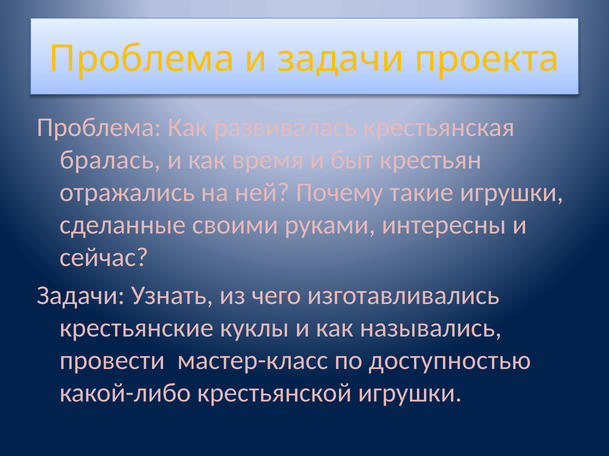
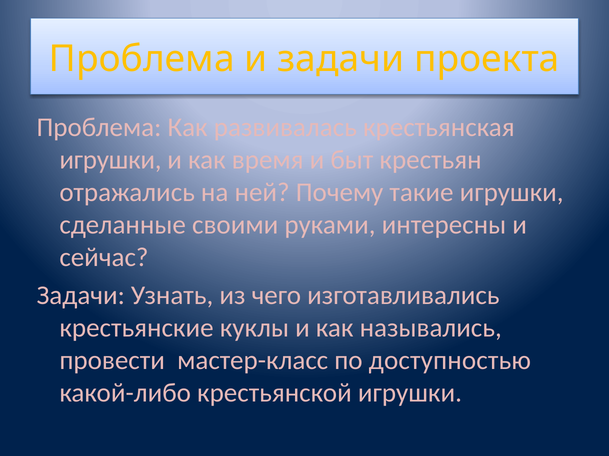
бралась at (110, 160): бралась -> игрушки
